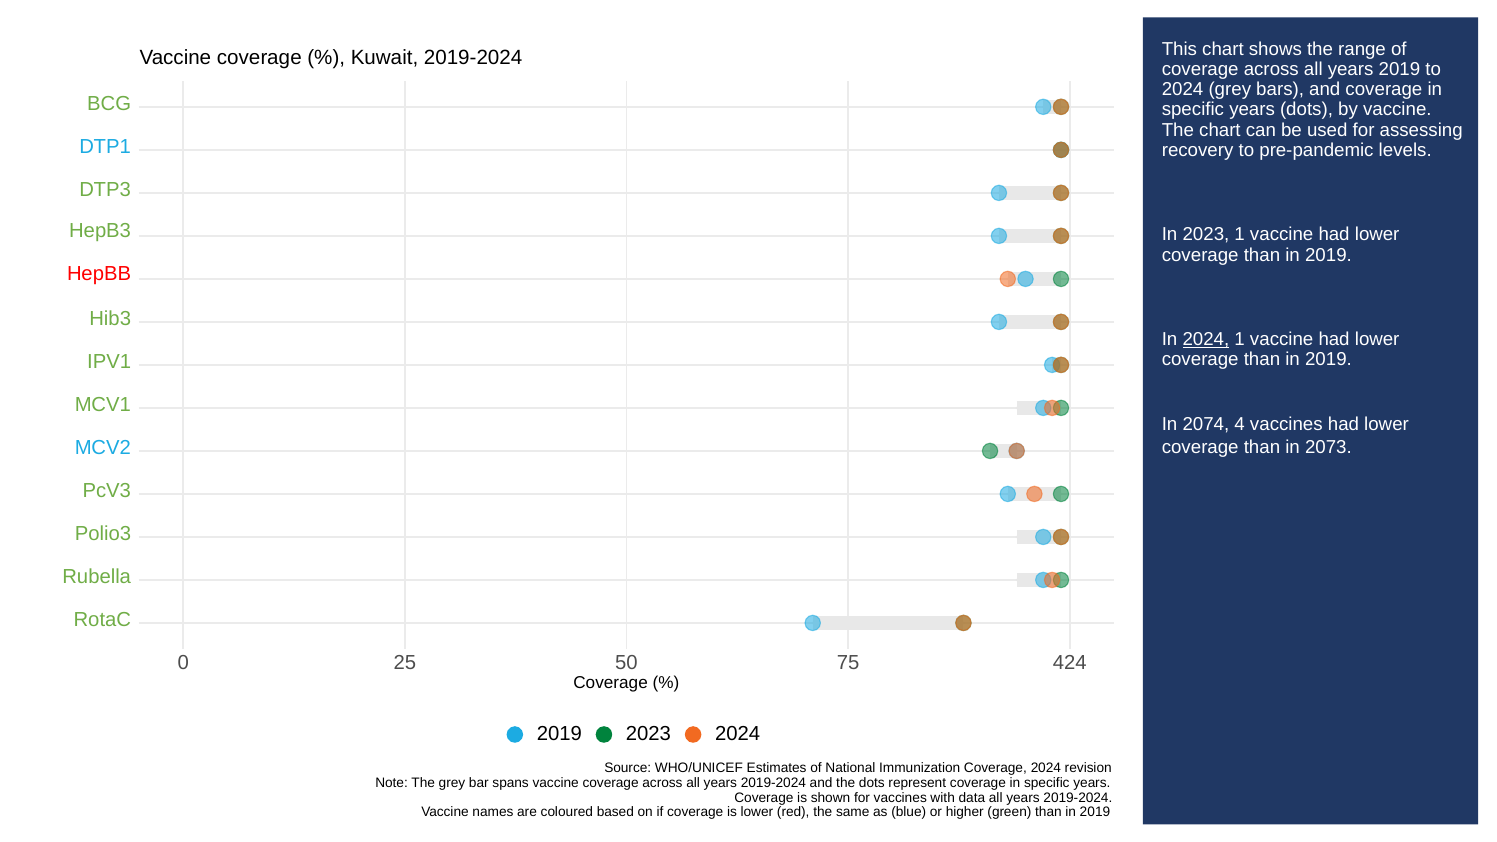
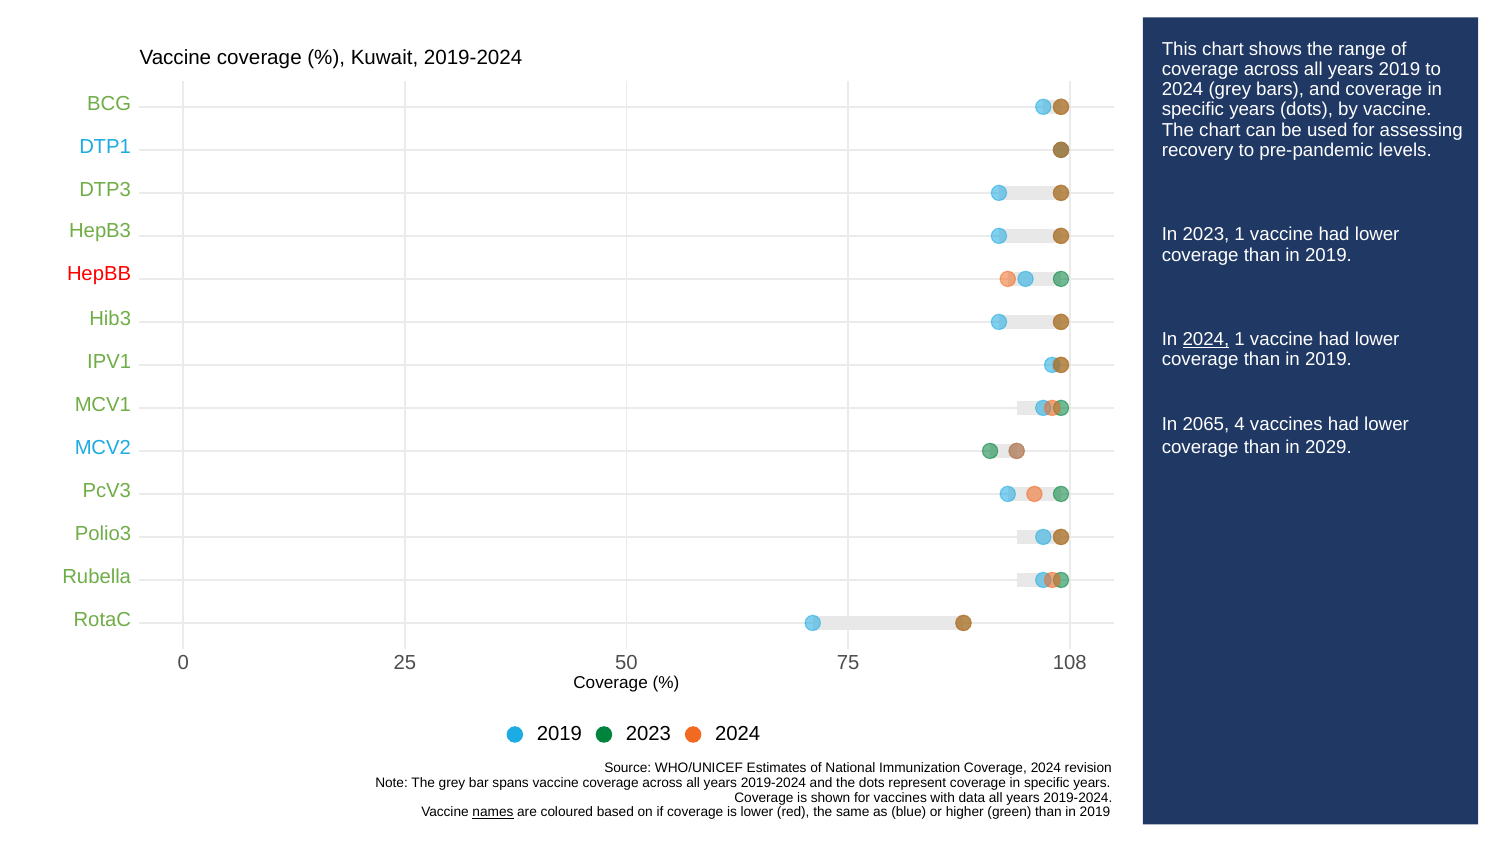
2074: 2074 -> 2065
2073: 2073 -> 2029
424: 424 -> 108
names underline: none -> present
